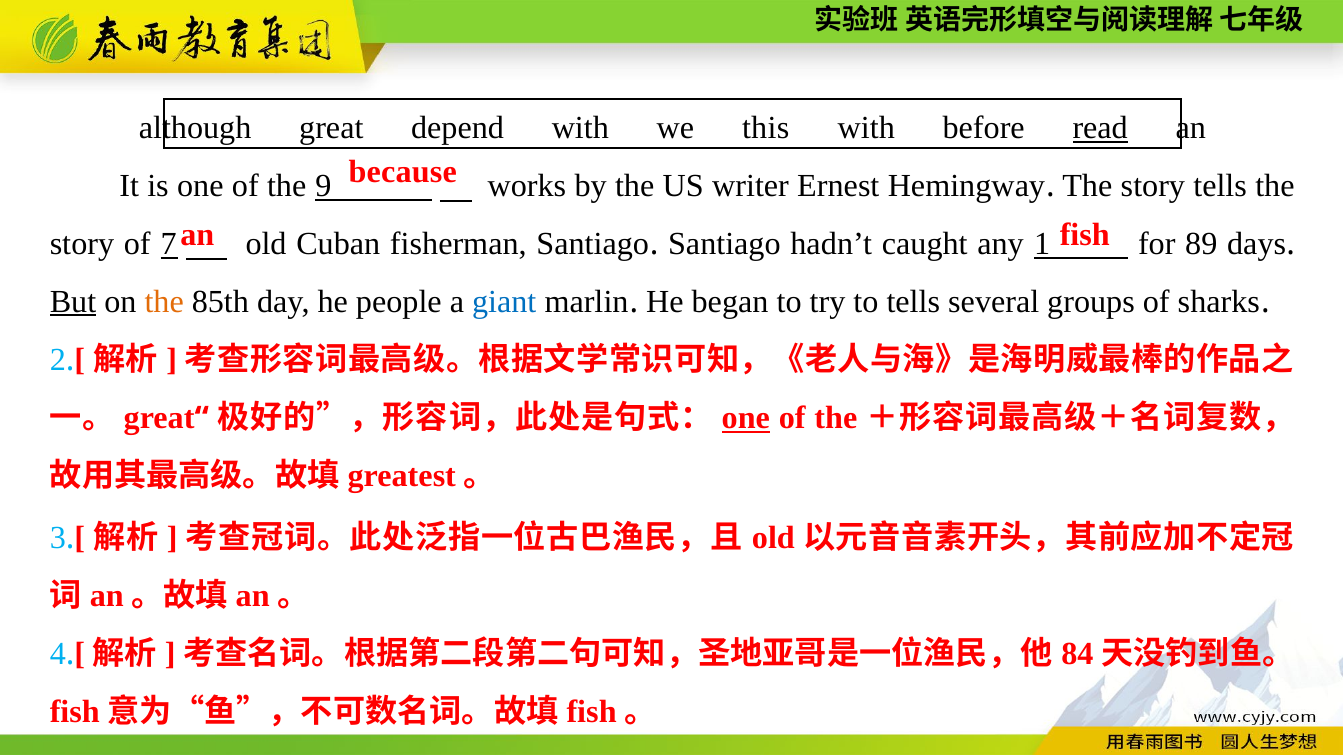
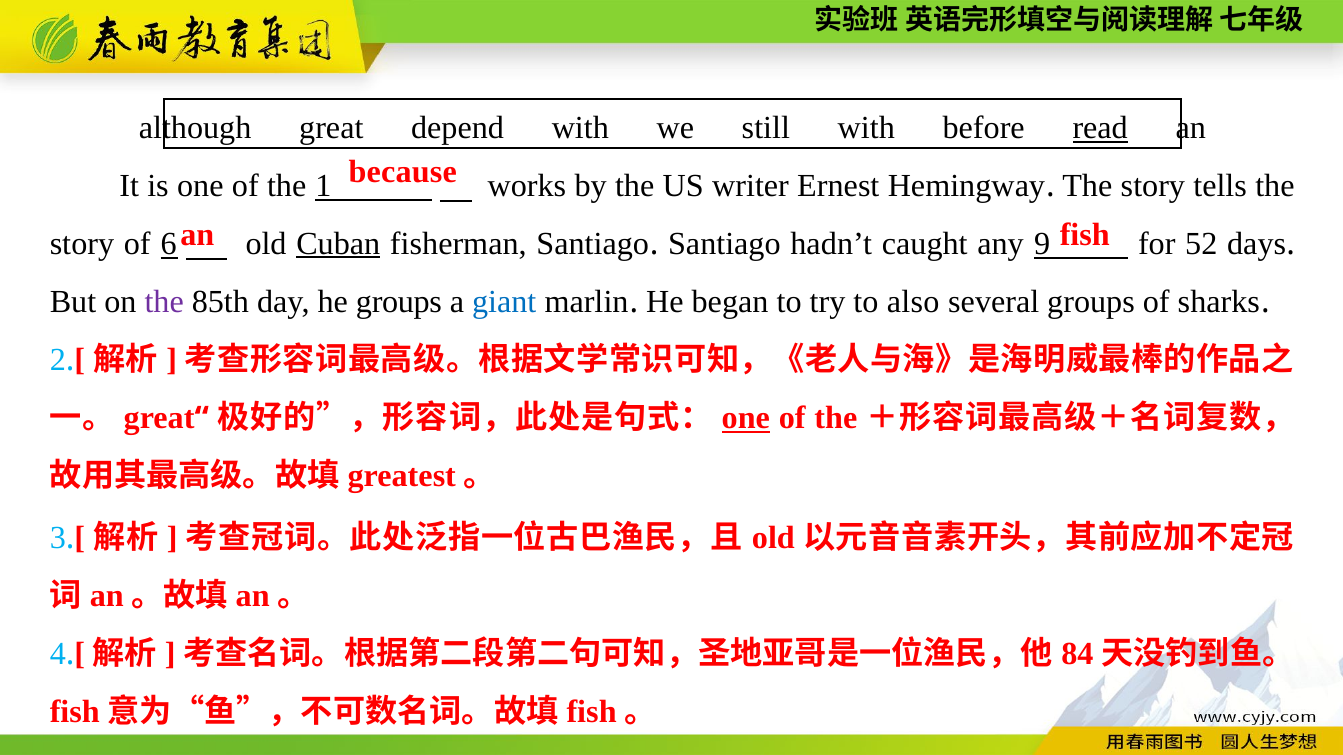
this: this -> still
9: 9 -> 1
7: 7 -> 6
Cuban underline: none -> present
1: 1 -> 9
89: 89 -> 52
But underline: present -> none
the at (164, 302) colour: orange -> purple
he people: people -> groups
to tells: tells -> also
